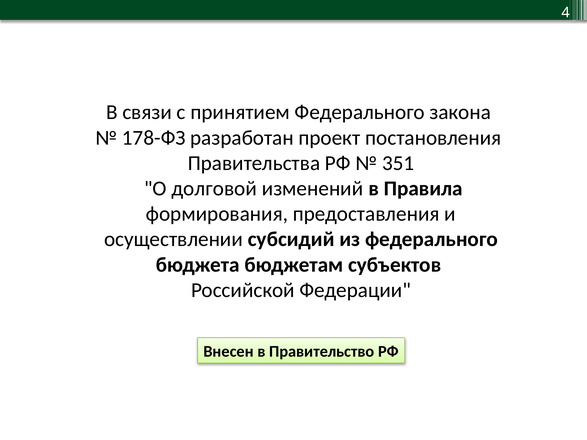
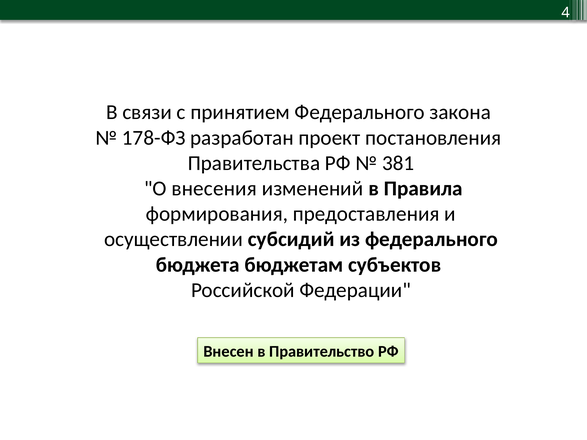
351: 351 -> 381
долговой: долговой -> внесения
